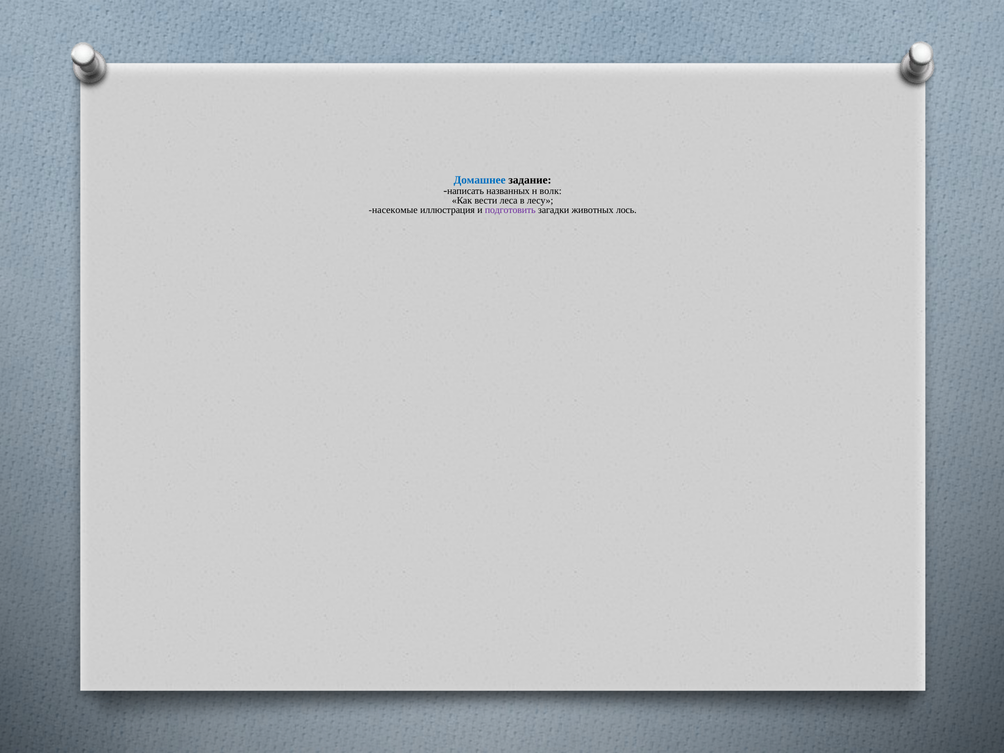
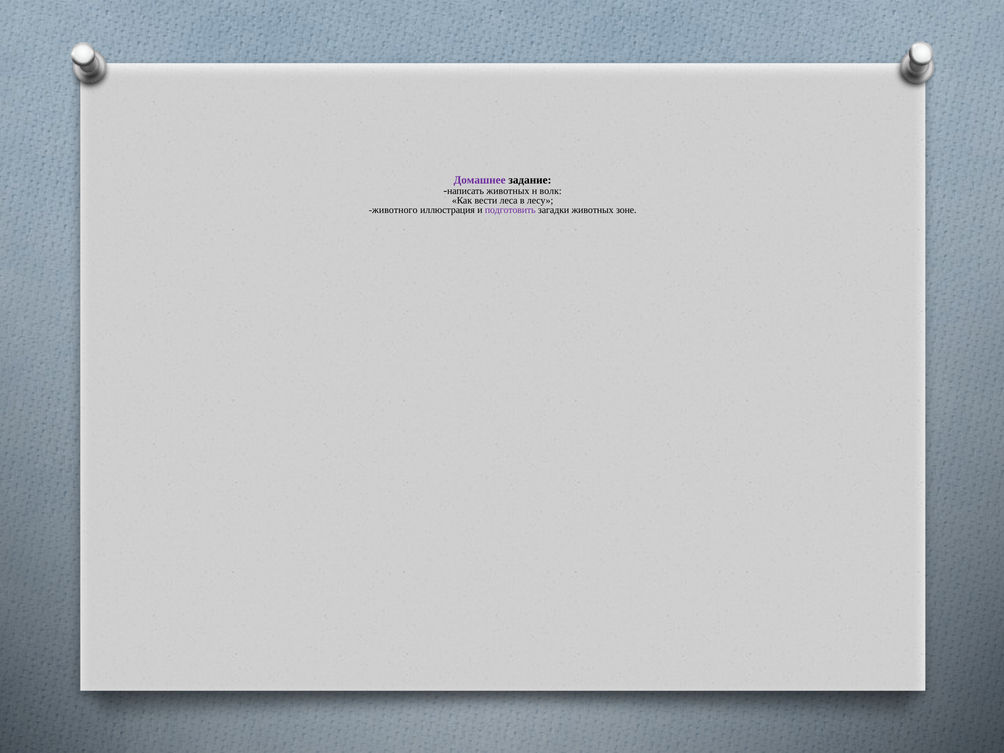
Домашнее colour: blue -> purple
написать названных: названных -> животных
насекомые: насекомые -> животного
лось: лось -> зоне
